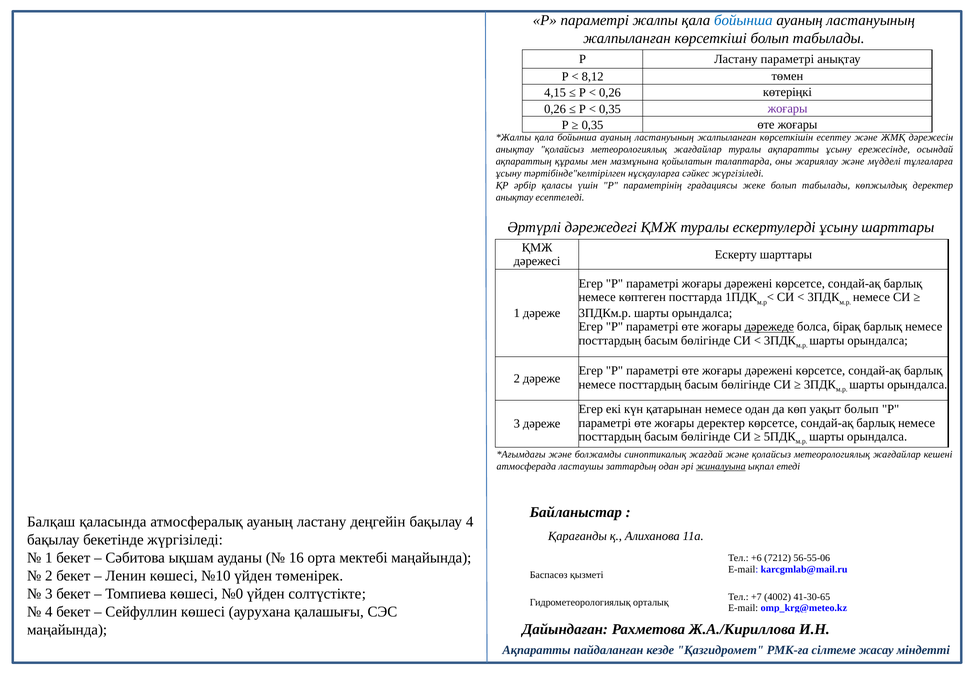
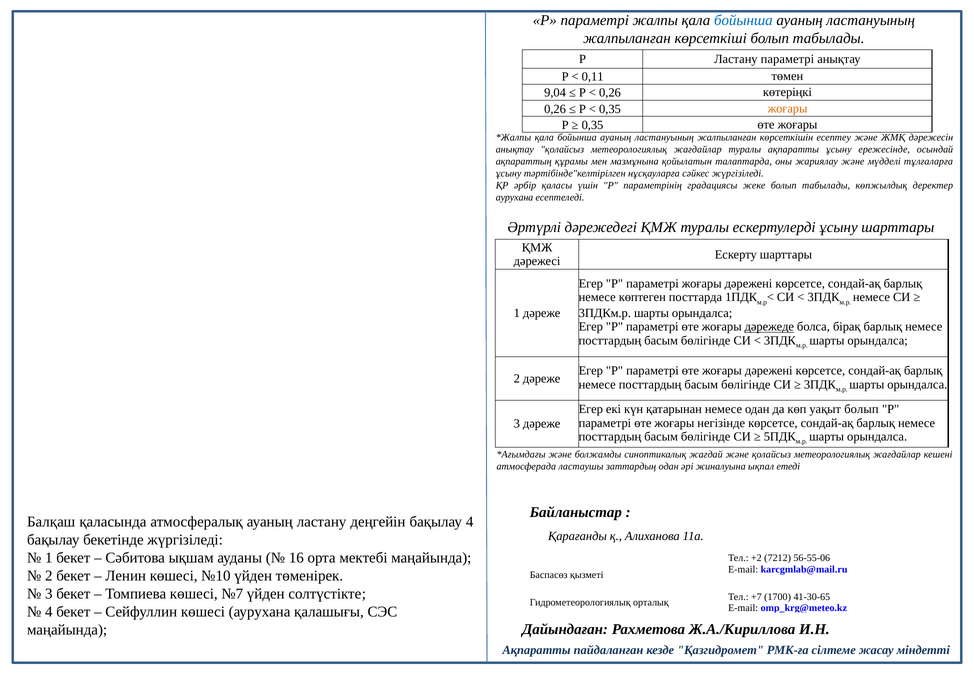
8,12: 8,12 -> 0,11
4,15: 4,15 -> 9,04
жоғары at (788, 108) colour: purple -> orange
анықтау at (514, 198): анықтау -> аурухана
жоғары деректер: деректер -> негізінде
жиналуына underline: present -> none
+6: +6 -> +2
№0: №0 -> №7
4002: 4002 -> 1700
